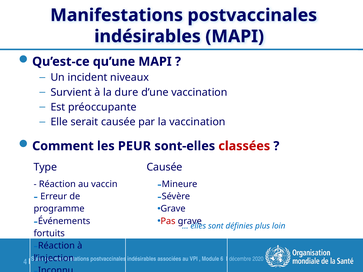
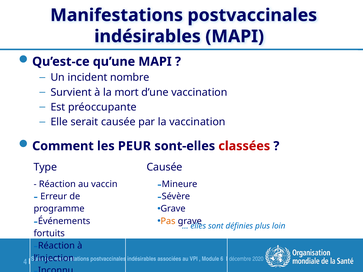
niveaux: niveaux -> nombre
dure: dure -> mort
Pas colour: red -> orange
